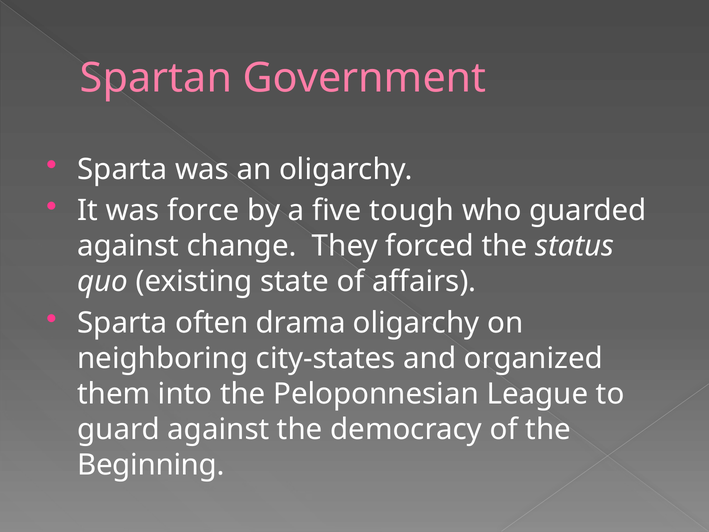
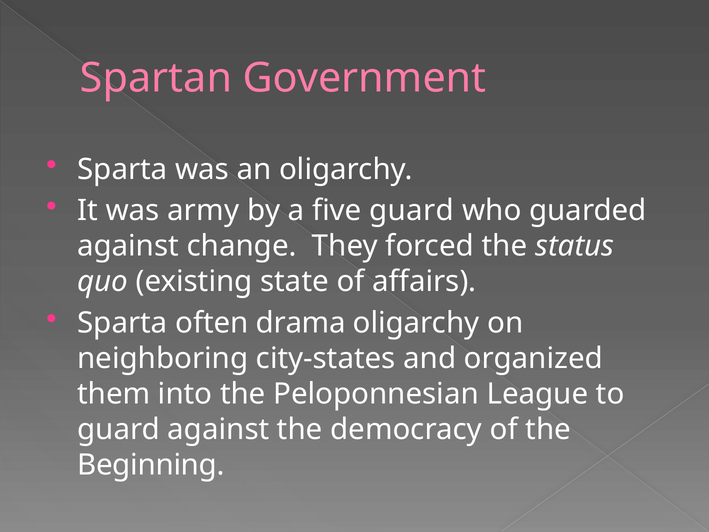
force: force -> army
five tough: tough -> guard
